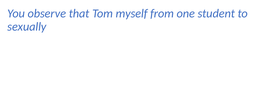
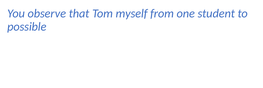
sexually: sexually -> possible
